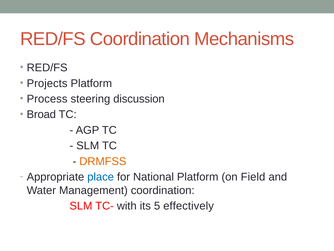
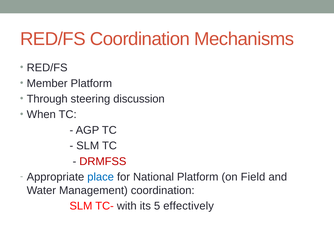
Projects: Projects -> Member
Process: Process -> Through
Broad: Broad -> When
DRMFSS colour: orange -> red
